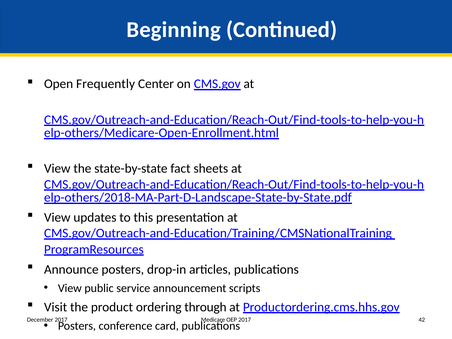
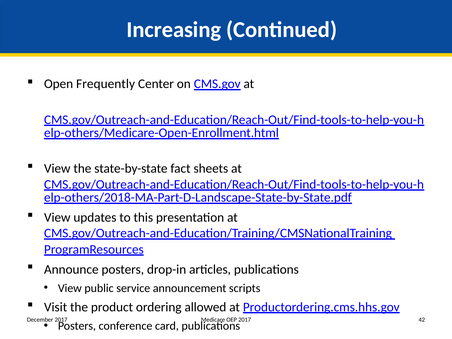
Beginning: Beginning -> Increasing
through: through -> allowed
